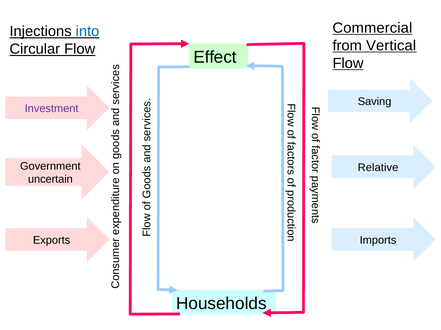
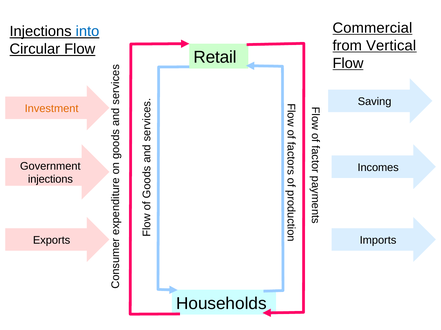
Effect: Effect -> Retail
Investment colour: purple -> orange
Relative: Relative -> Incomes
uncertain at (50, 180): uncertain -> injections
